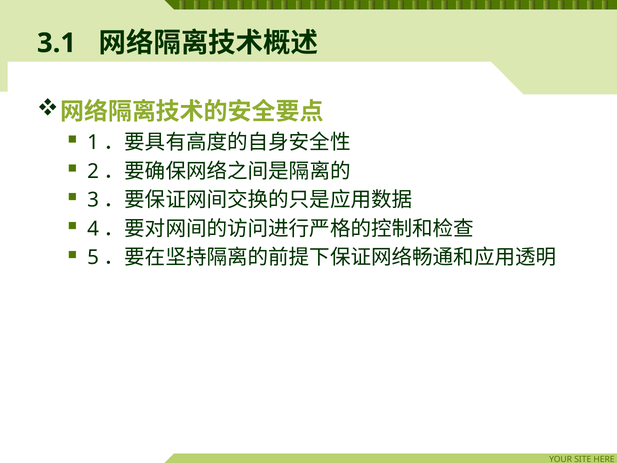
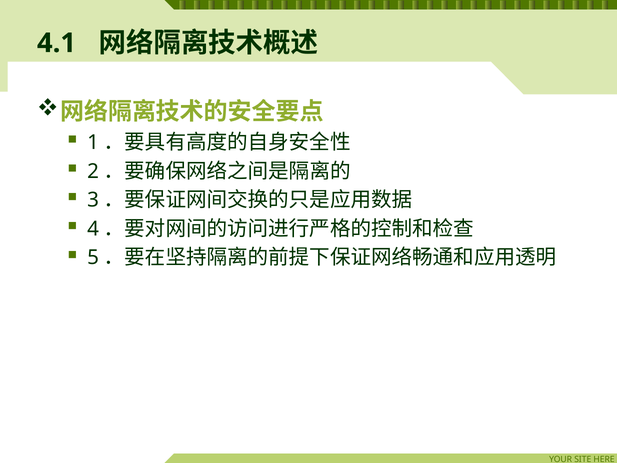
3.1: 3.1 -> 4.1
